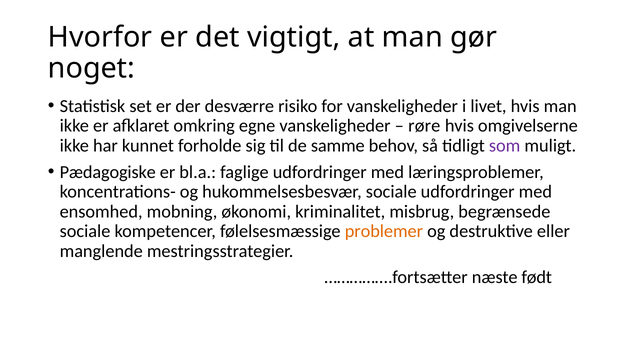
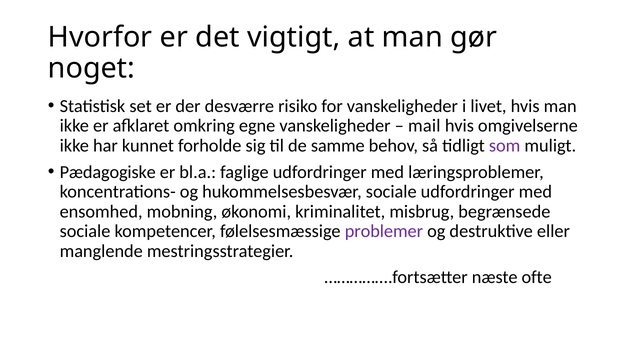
røre: røre -> mail
problemer colour: orange -> purple
født: født -> ofte
